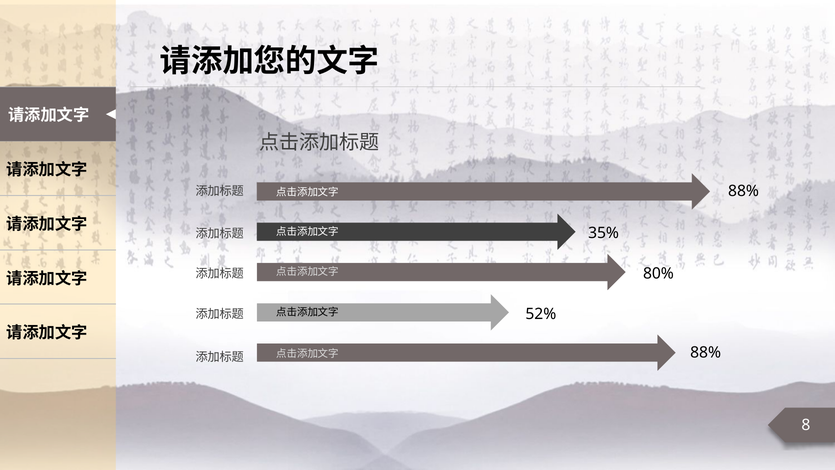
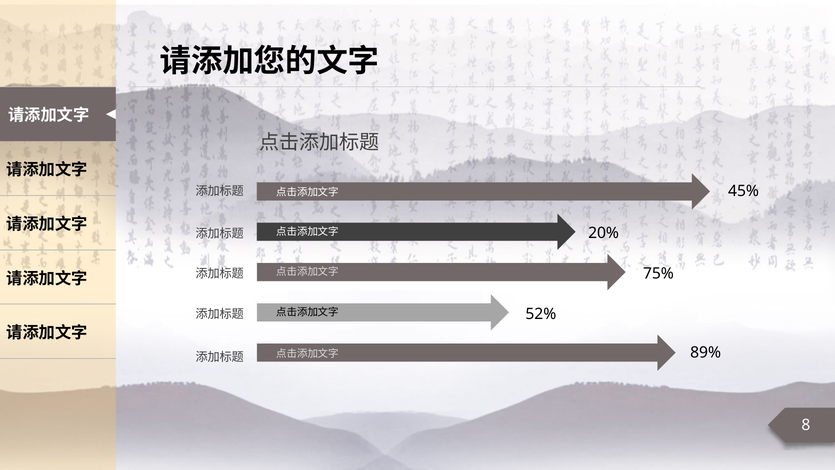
88% at (744, 191): 88% -> 45%
35%: 35% -> 20%
80%: 80% -> 75%
88% at (706, 352): 88% -> 89%
